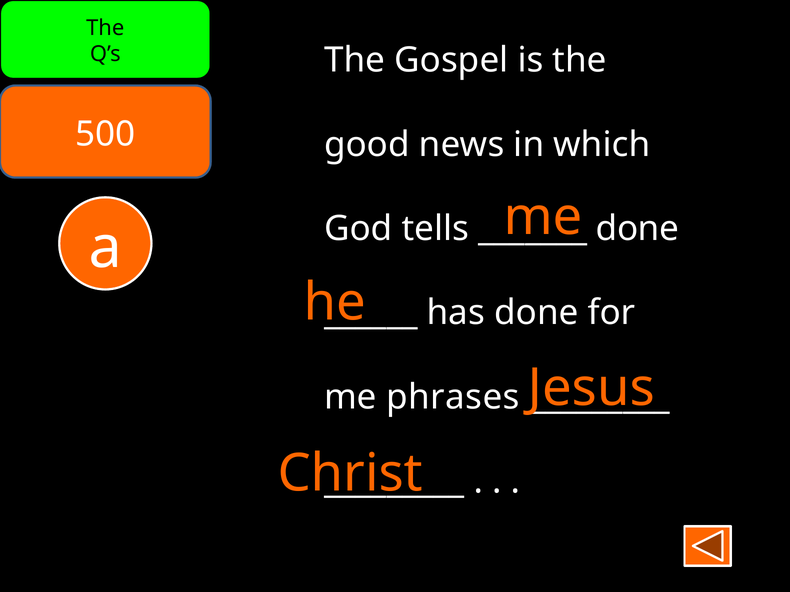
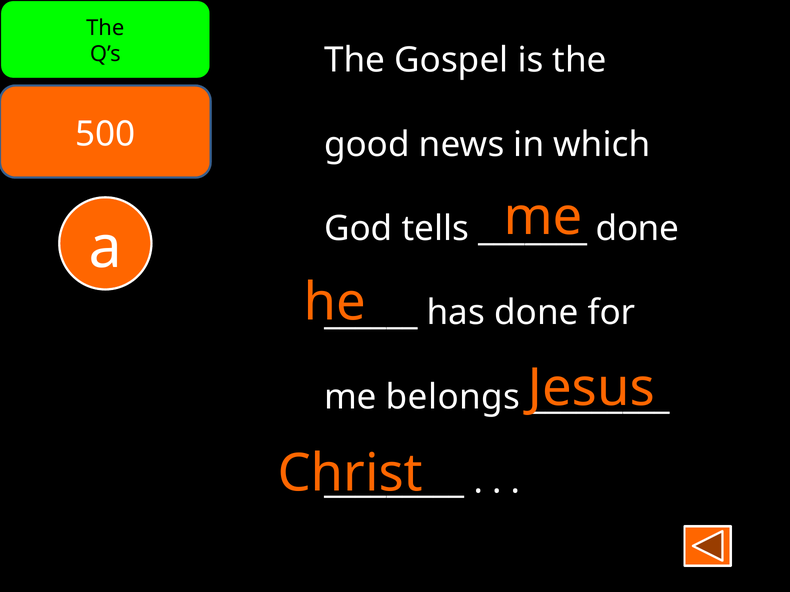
phrases: phrases -> belongs
